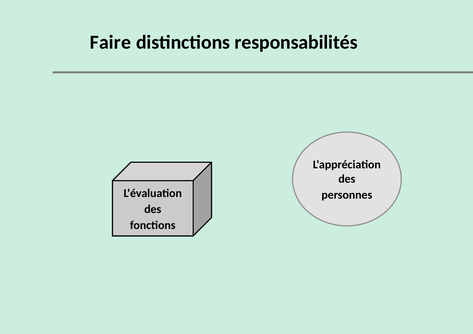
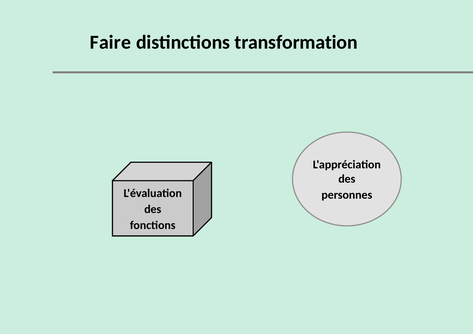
responsabilités: responsabilités -> transformation
